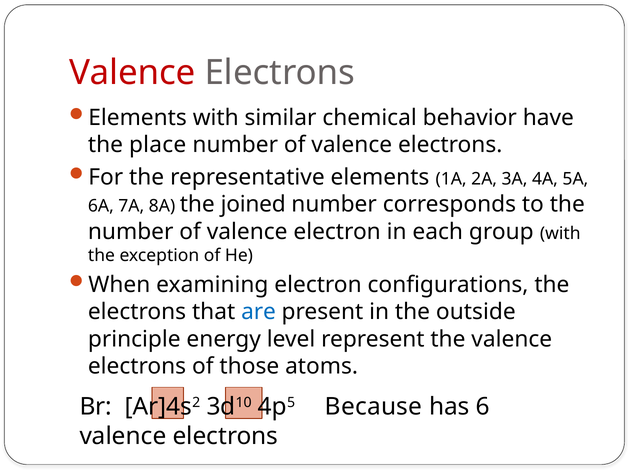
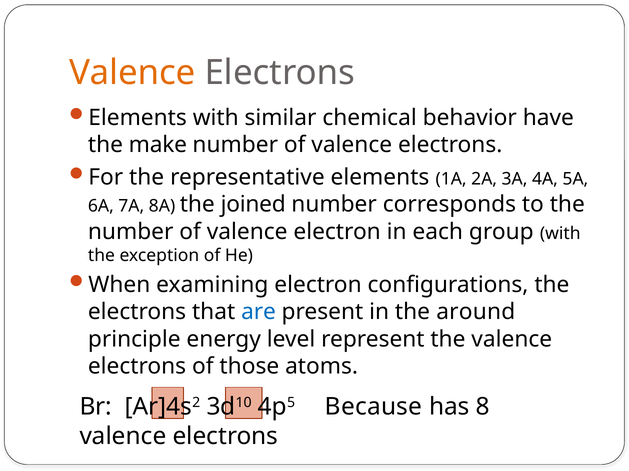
Valence at (132, 73) colour: red -> orange
place: place -> make
outside: outside -> around
6: 6 -> 8
